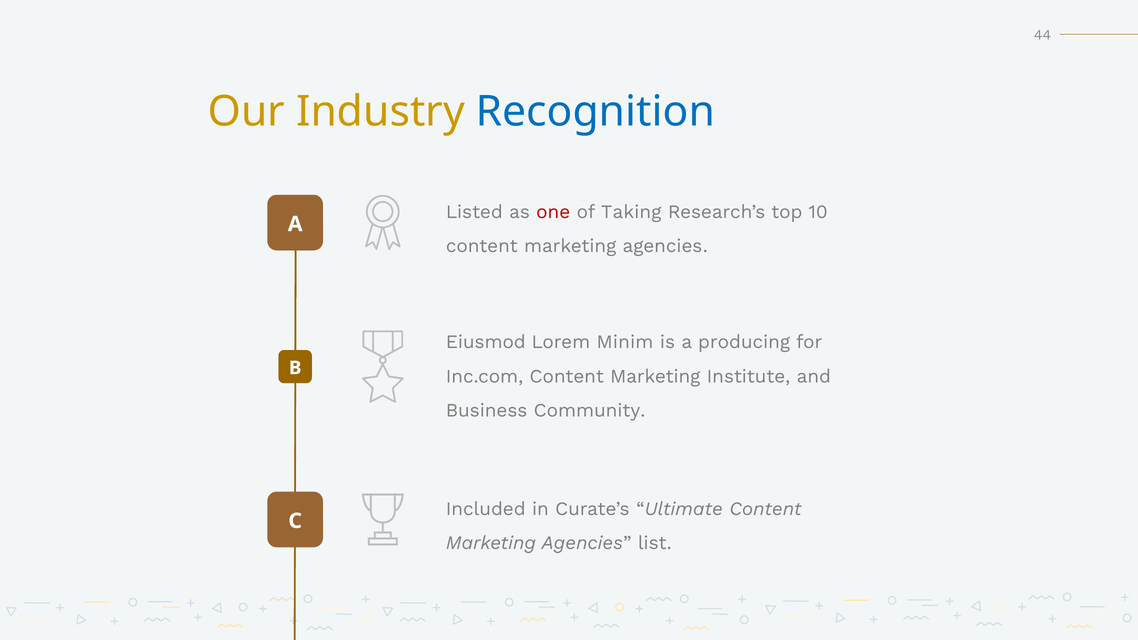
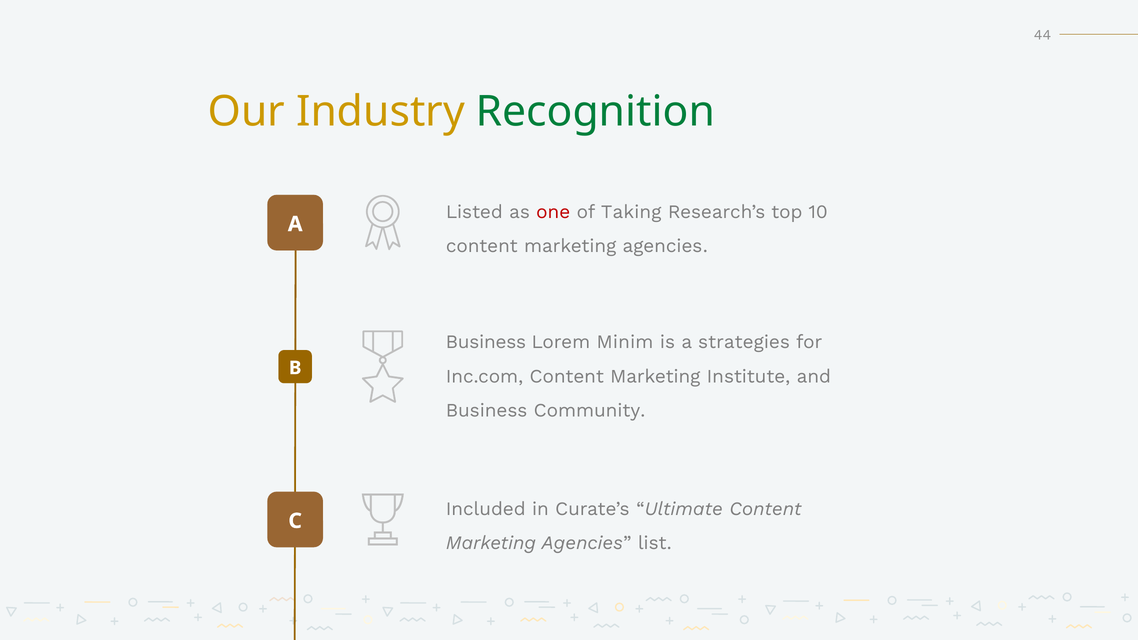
Recognition colour: blue -> green
Eiusmod at (486, 342): Eiusmod -> Business
producing: producing -> strategies
